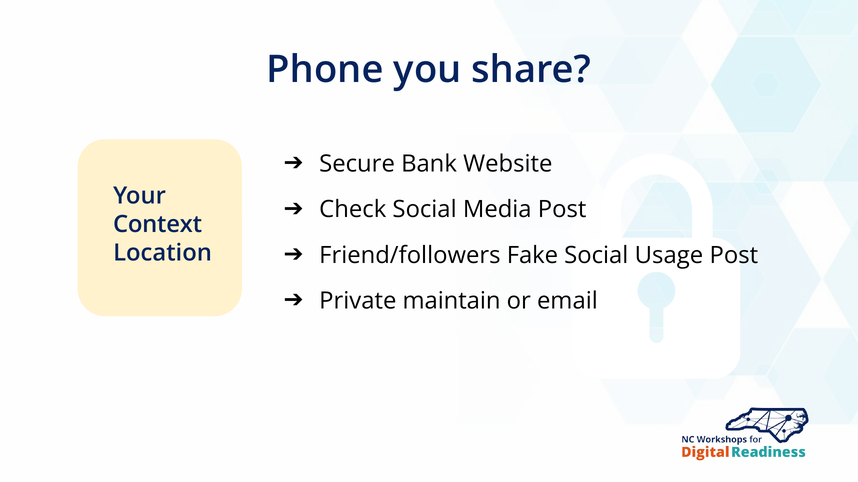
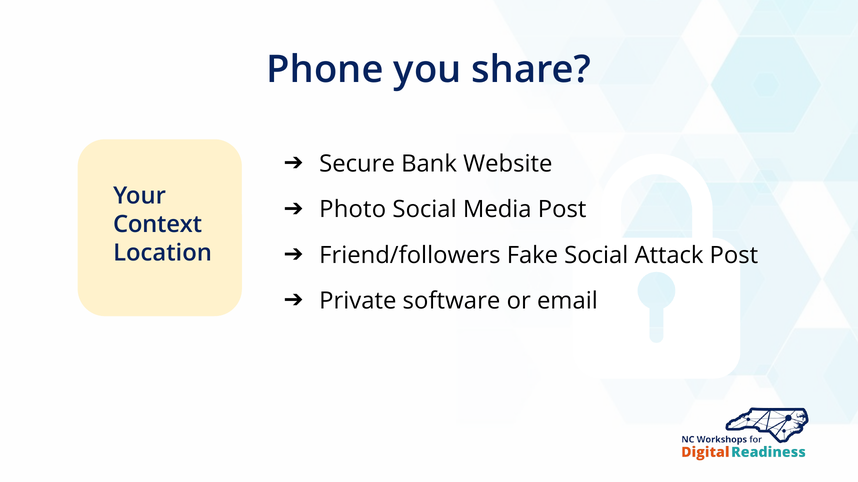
Check: Check -> Photo
Usage: Usage -> Attack
maintain: maintain -> software
